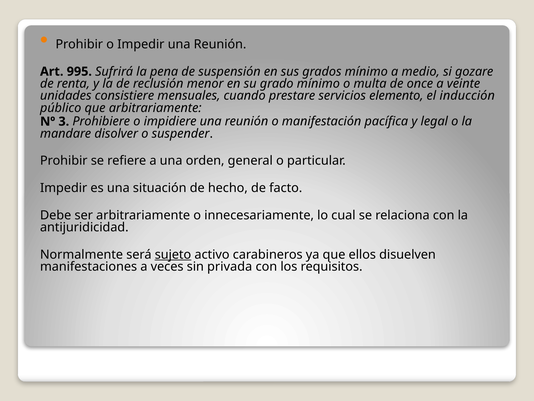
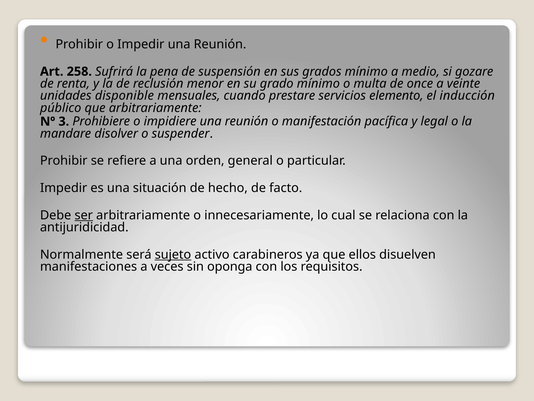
995: 995 -> 258
consistiere: consistiere -> disponible
ser underline: none -> present
privada: privada -> oponga
